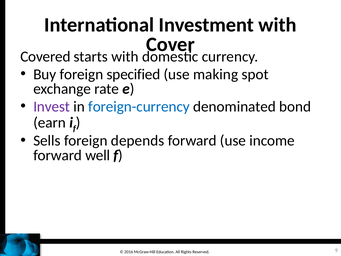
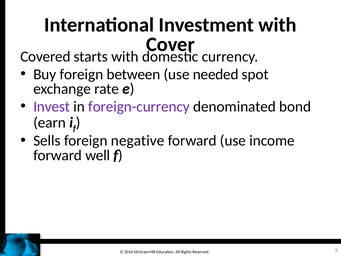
specified: specified -> between
making: making -> needed
foreign-currency colour: blue -> purple
depends: depends -> negative
